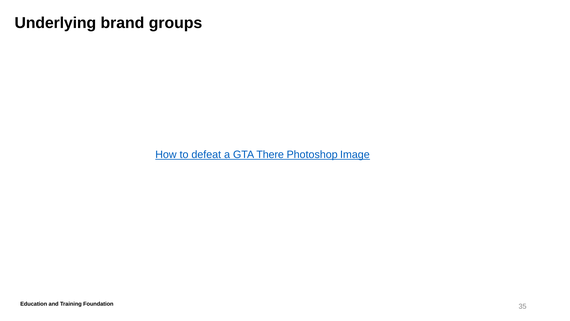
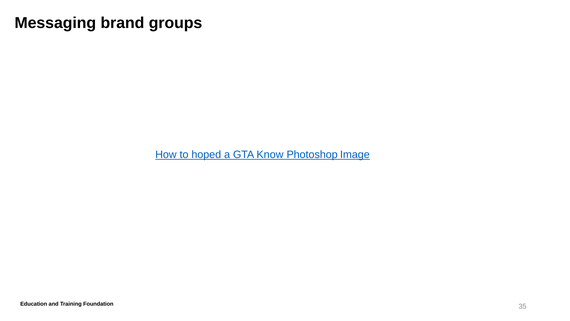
Underlying: Underlying -> Messaging
defeat: defeat -> hoped
There: There -> Know
